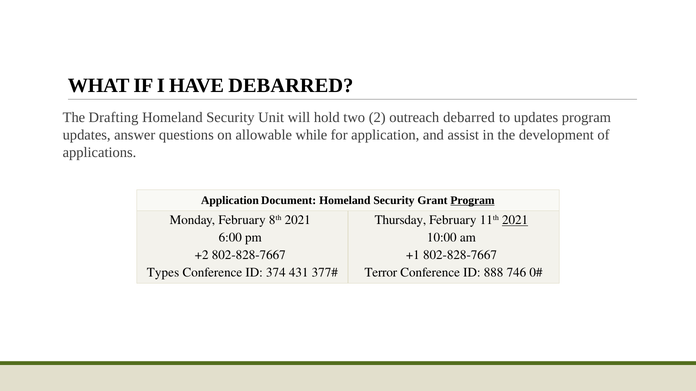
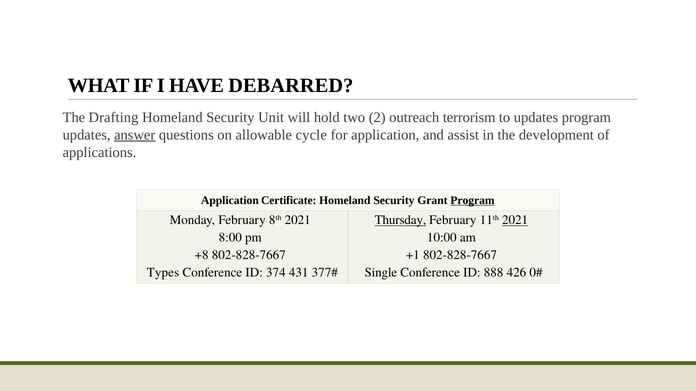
outreach debarred: debarred -> terrorism
answer underline: none -> present
while: while -> cycle
Document: Document -> Certificate
Thursday underline: none -> present
6:00: 6:00 -> 8:00
+2: +2 -> +8
Terror: Terror -> Single
746: 746 -> 426
